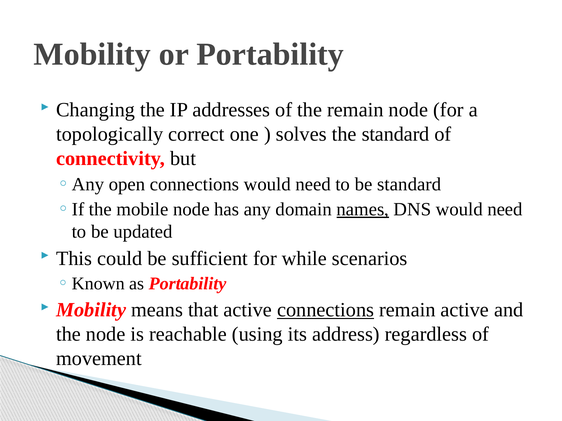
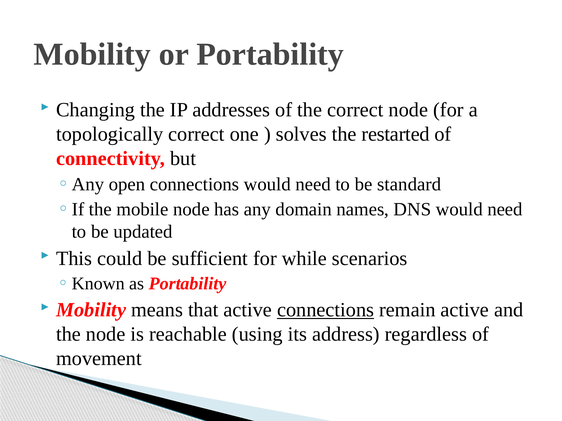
the remain: remain -> correct
the standard: standard -> restarted
names underline: present -> none
